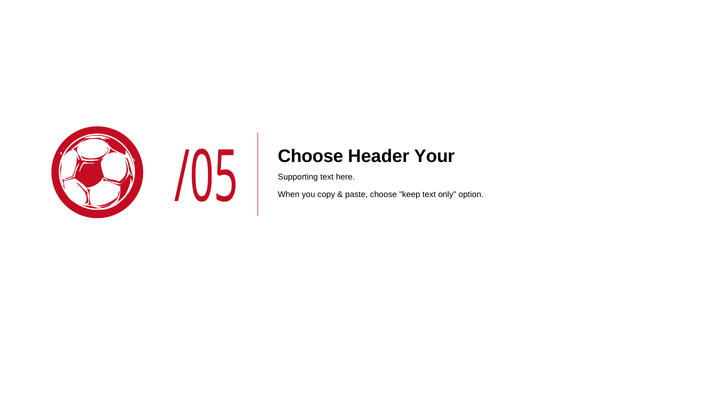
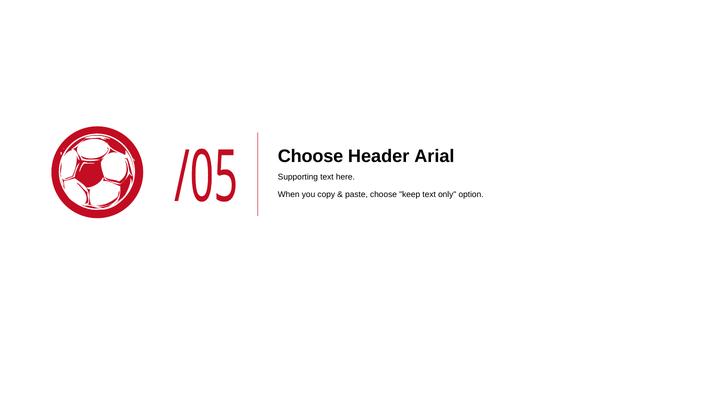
Your: Your -> Arial
